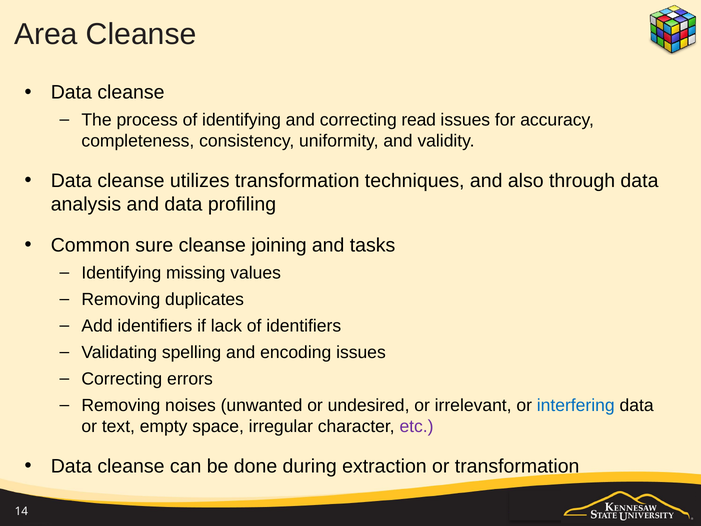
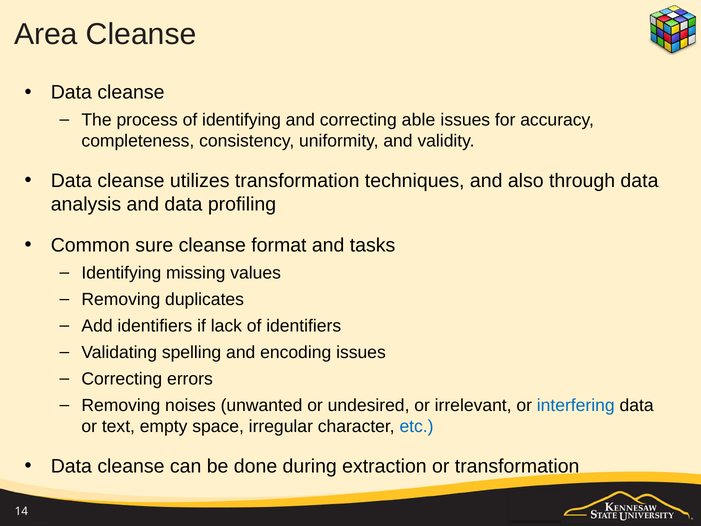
read: read -> able
joining: joining -> format
etc colour: purple -> blue
